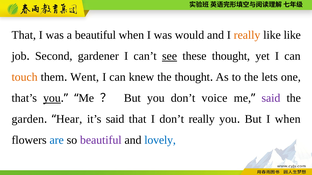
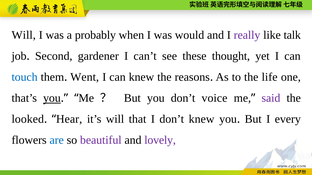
That at (24, 35): That -> Will
a beautiful: beautiful -> probably
really at (247, 35) colour: orange -> purple
like like: like -> talk
see underline: present -> none
touch colour: orange -> blue
the thought: thought -> reasons
lets: lets -> life
garden: garden -> looked
it’s said: said -> will
don’t really: really -> knew
I when: when -> every
lovely colour: blue -> purple
